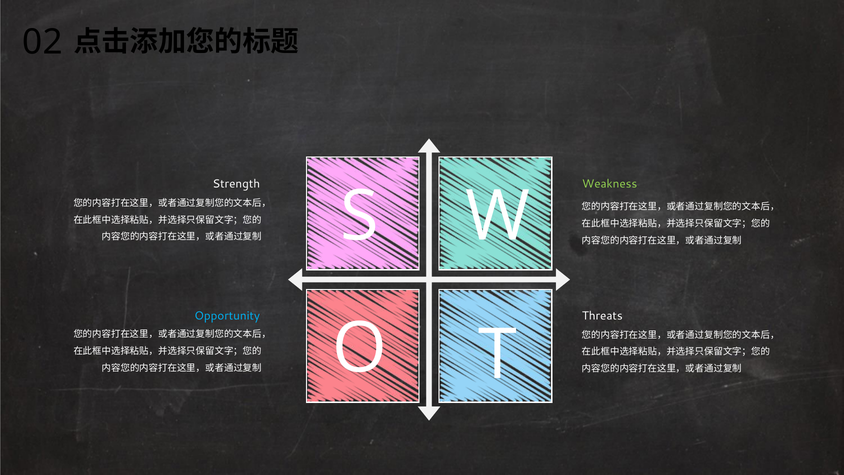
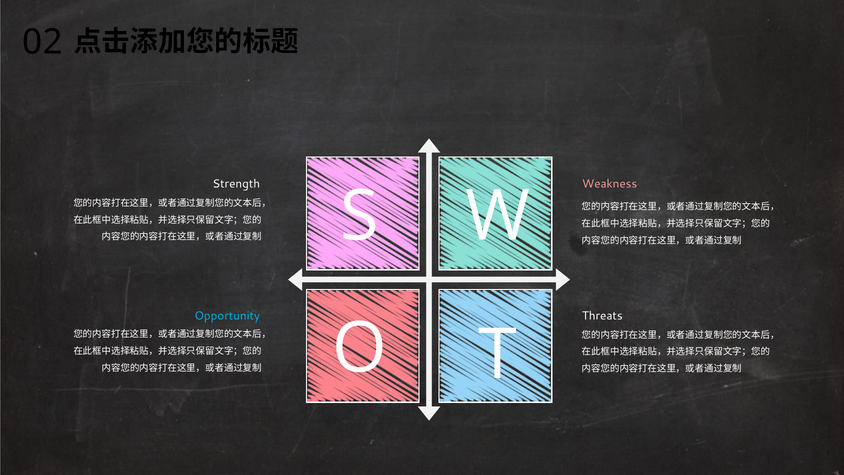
Weakness colour: light green -> pink
